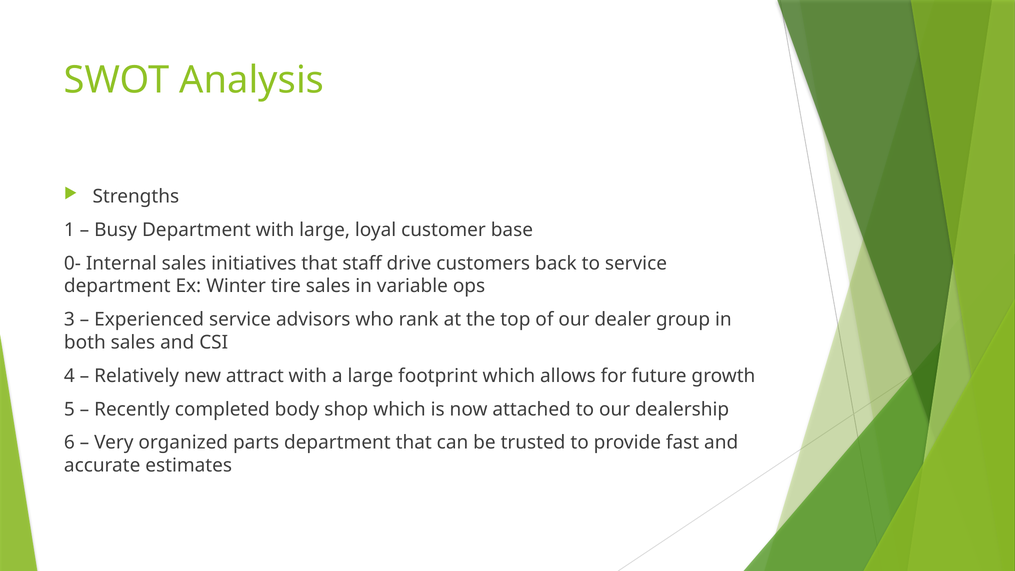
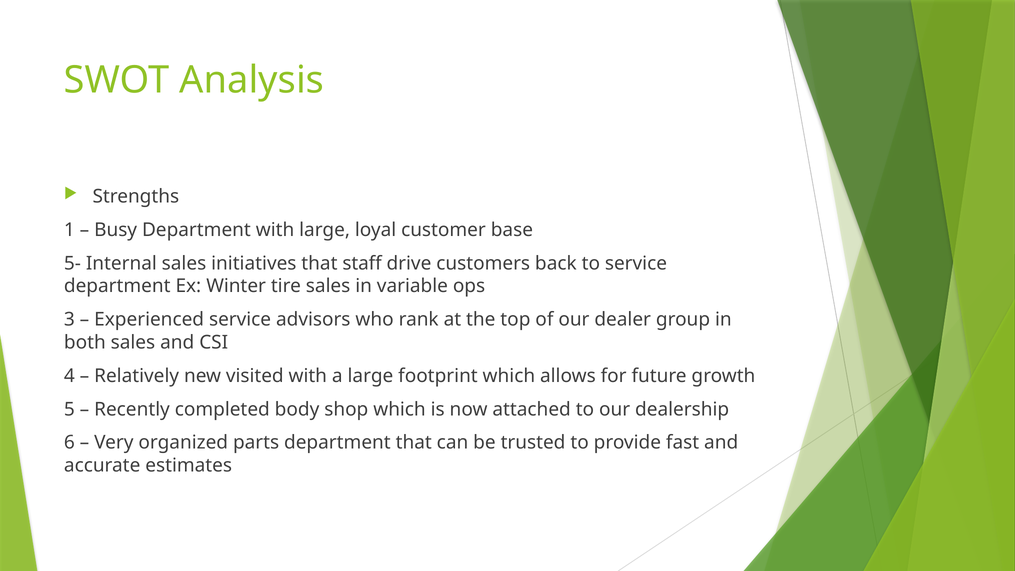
0-: 0- -> 5-
attract: attract -> visited
